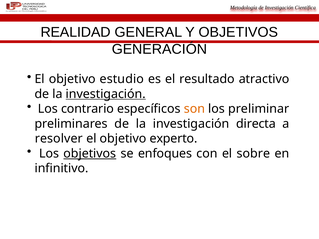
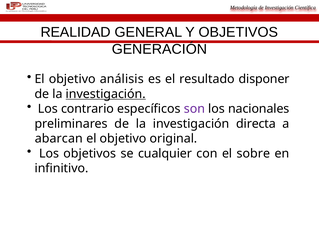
estudio: estudio -> análisis
atractivo: atractivo -> disponer
son colour: orange -> purple
preliminar: preliminar -> nacionales
resolver: resolver -> abarcan
experto: experto -> original
objetivos at (90, 154) underline: present -> none
enfoques: enfoques -> cualquier
